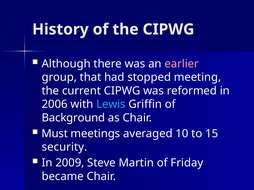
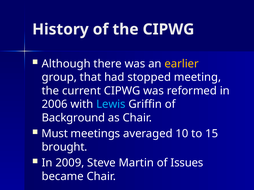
earlier colour: pink -> yellow
security: security -> brought
Friday: Friday -> Issues
